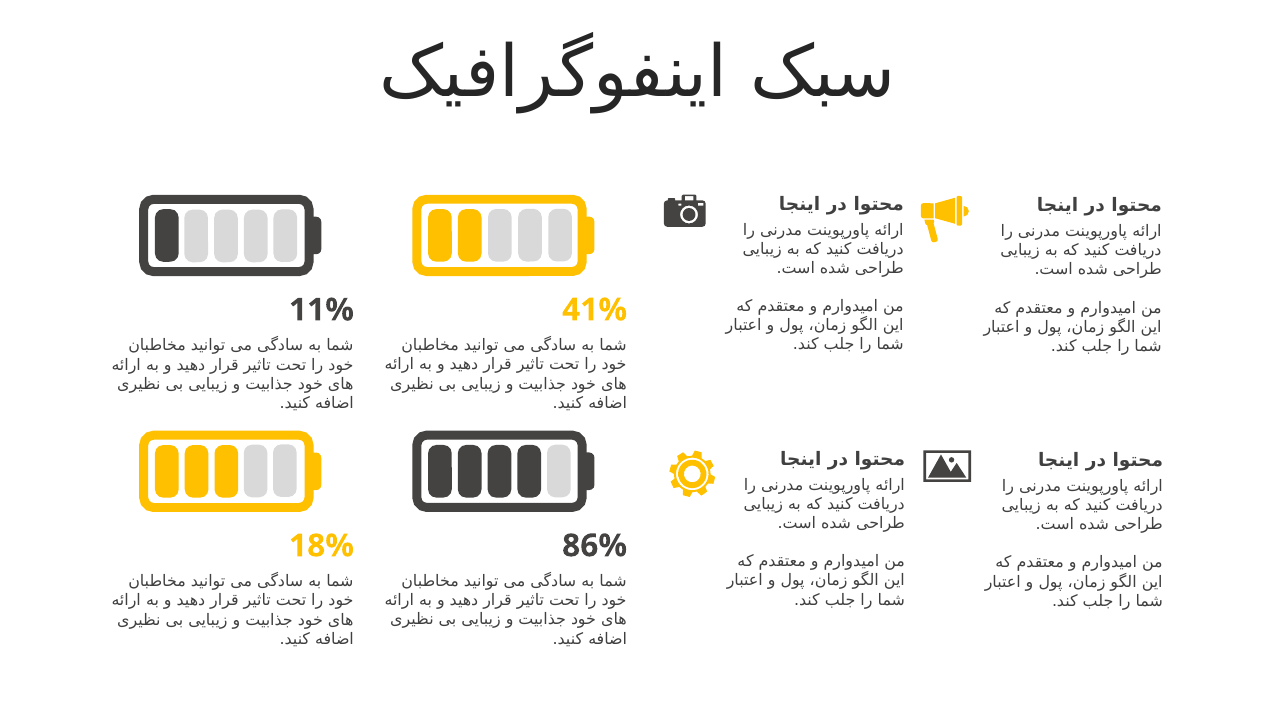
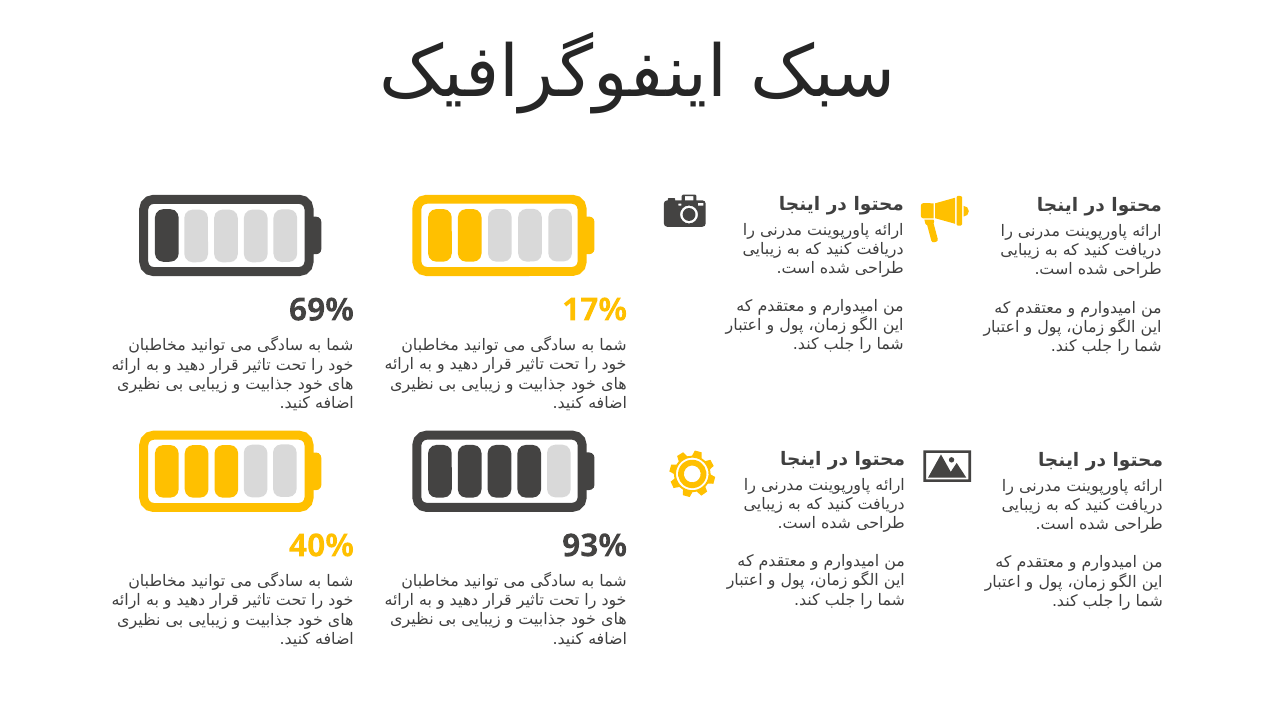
41%: 41% -> 17%
11%: 11% -> 69%
86%: 86% -> 93%
18%: 18% -> 40%
